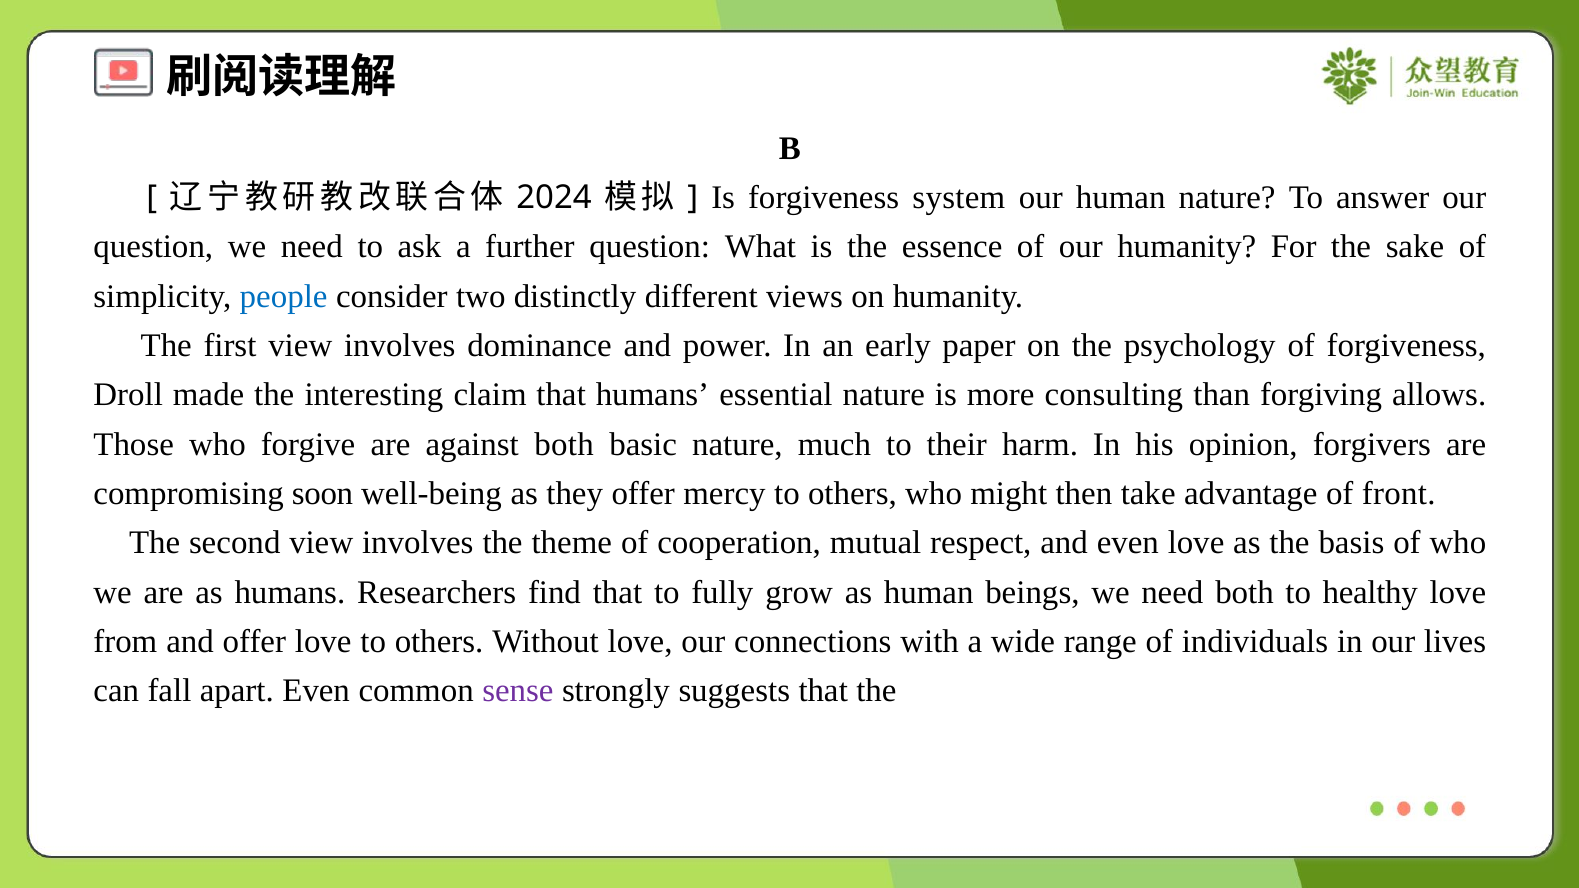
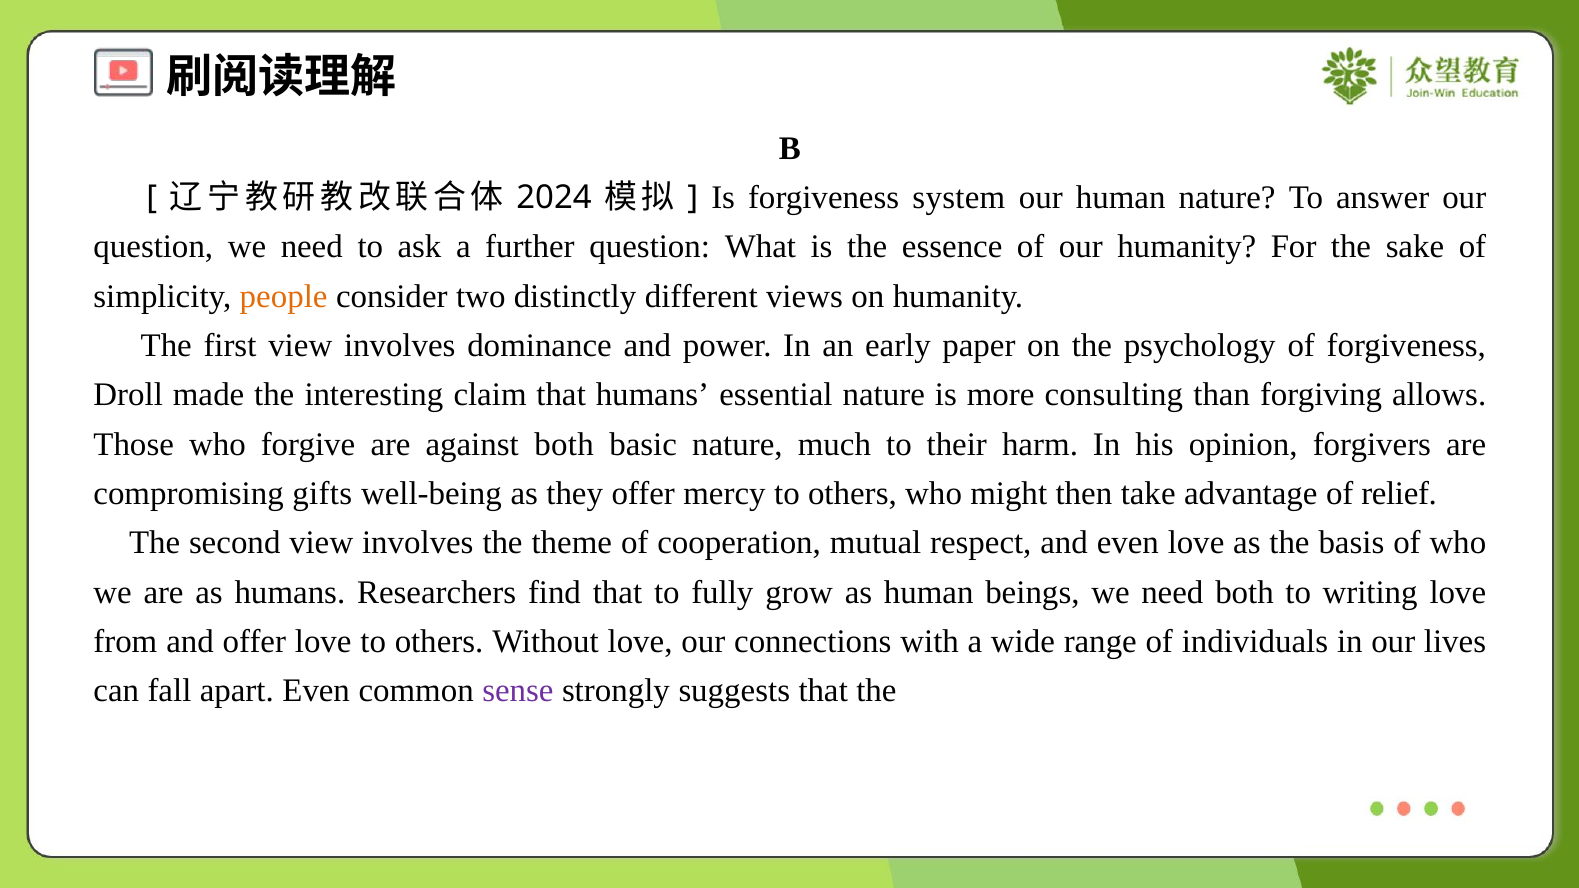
people colour: blue -> orange
soon: soon -> gifts
front: front -> relief
healthy: healthy -> writing
